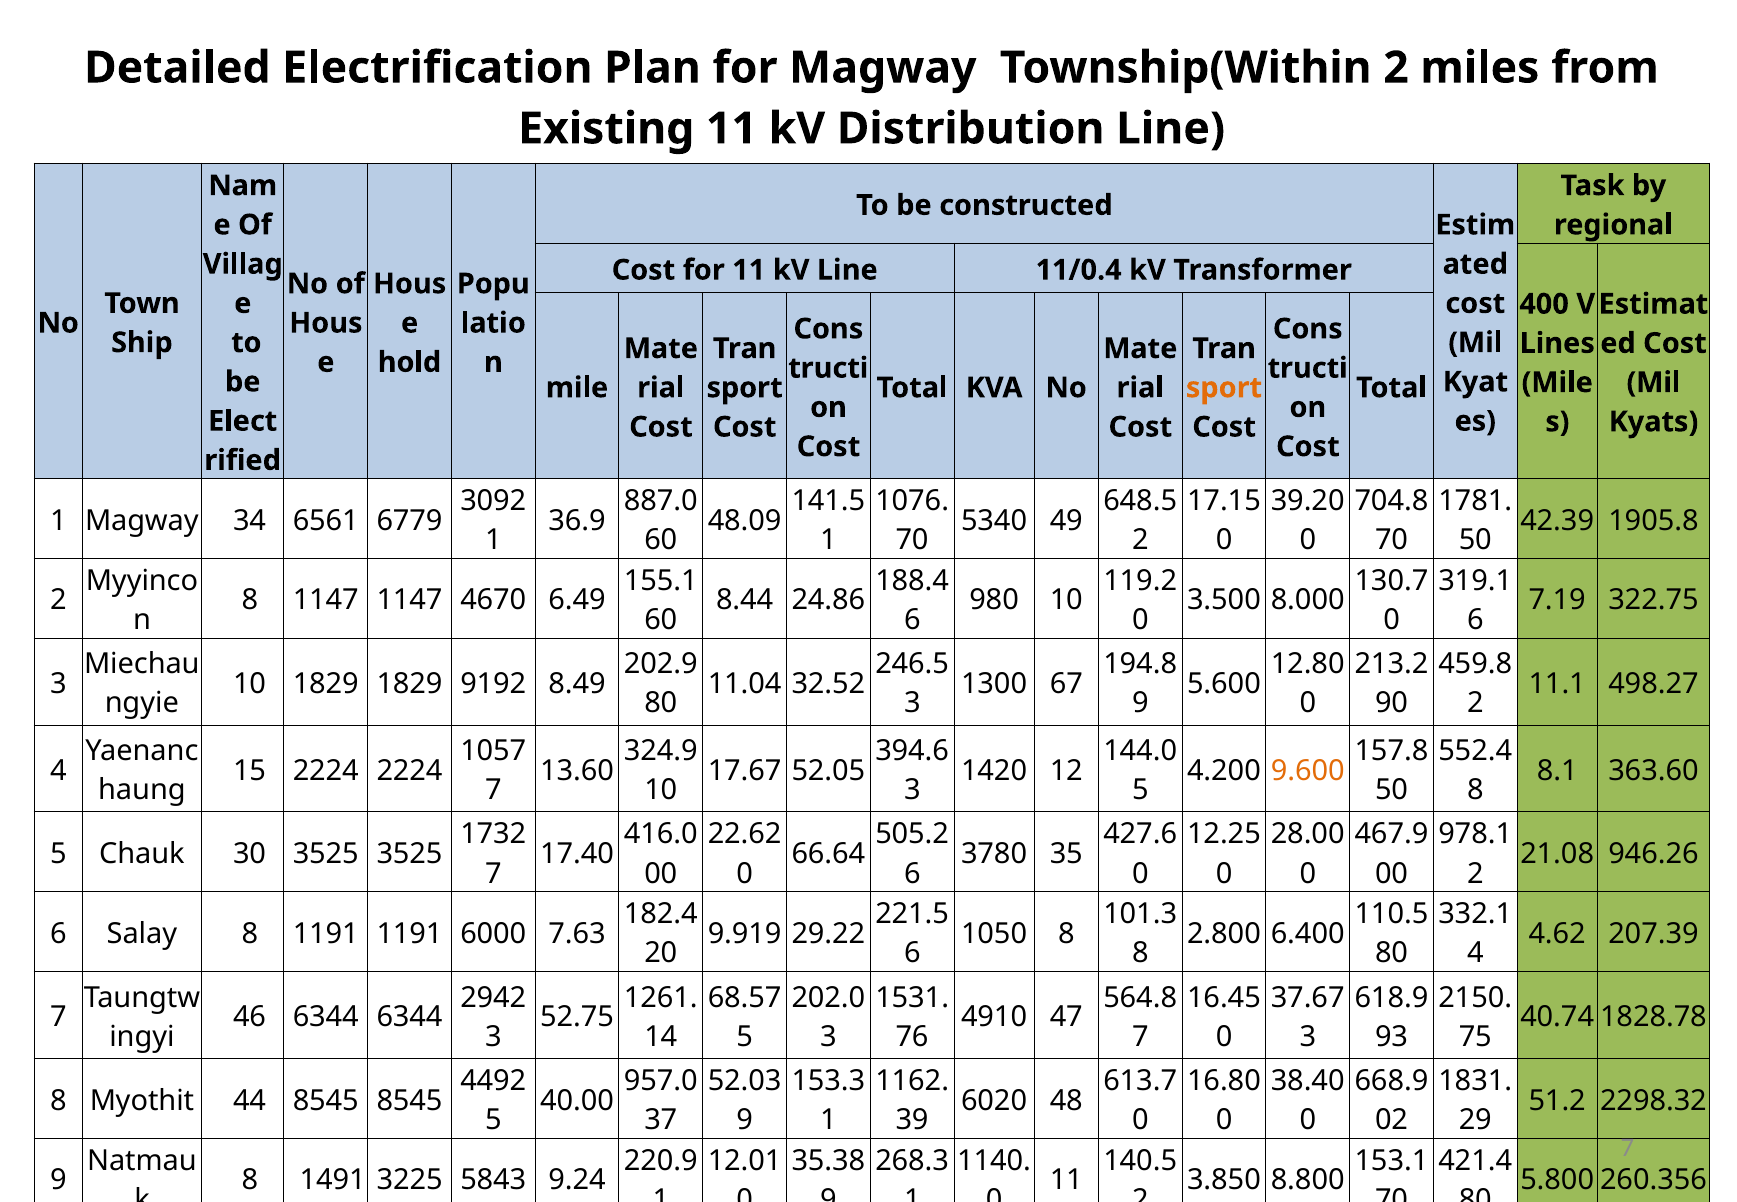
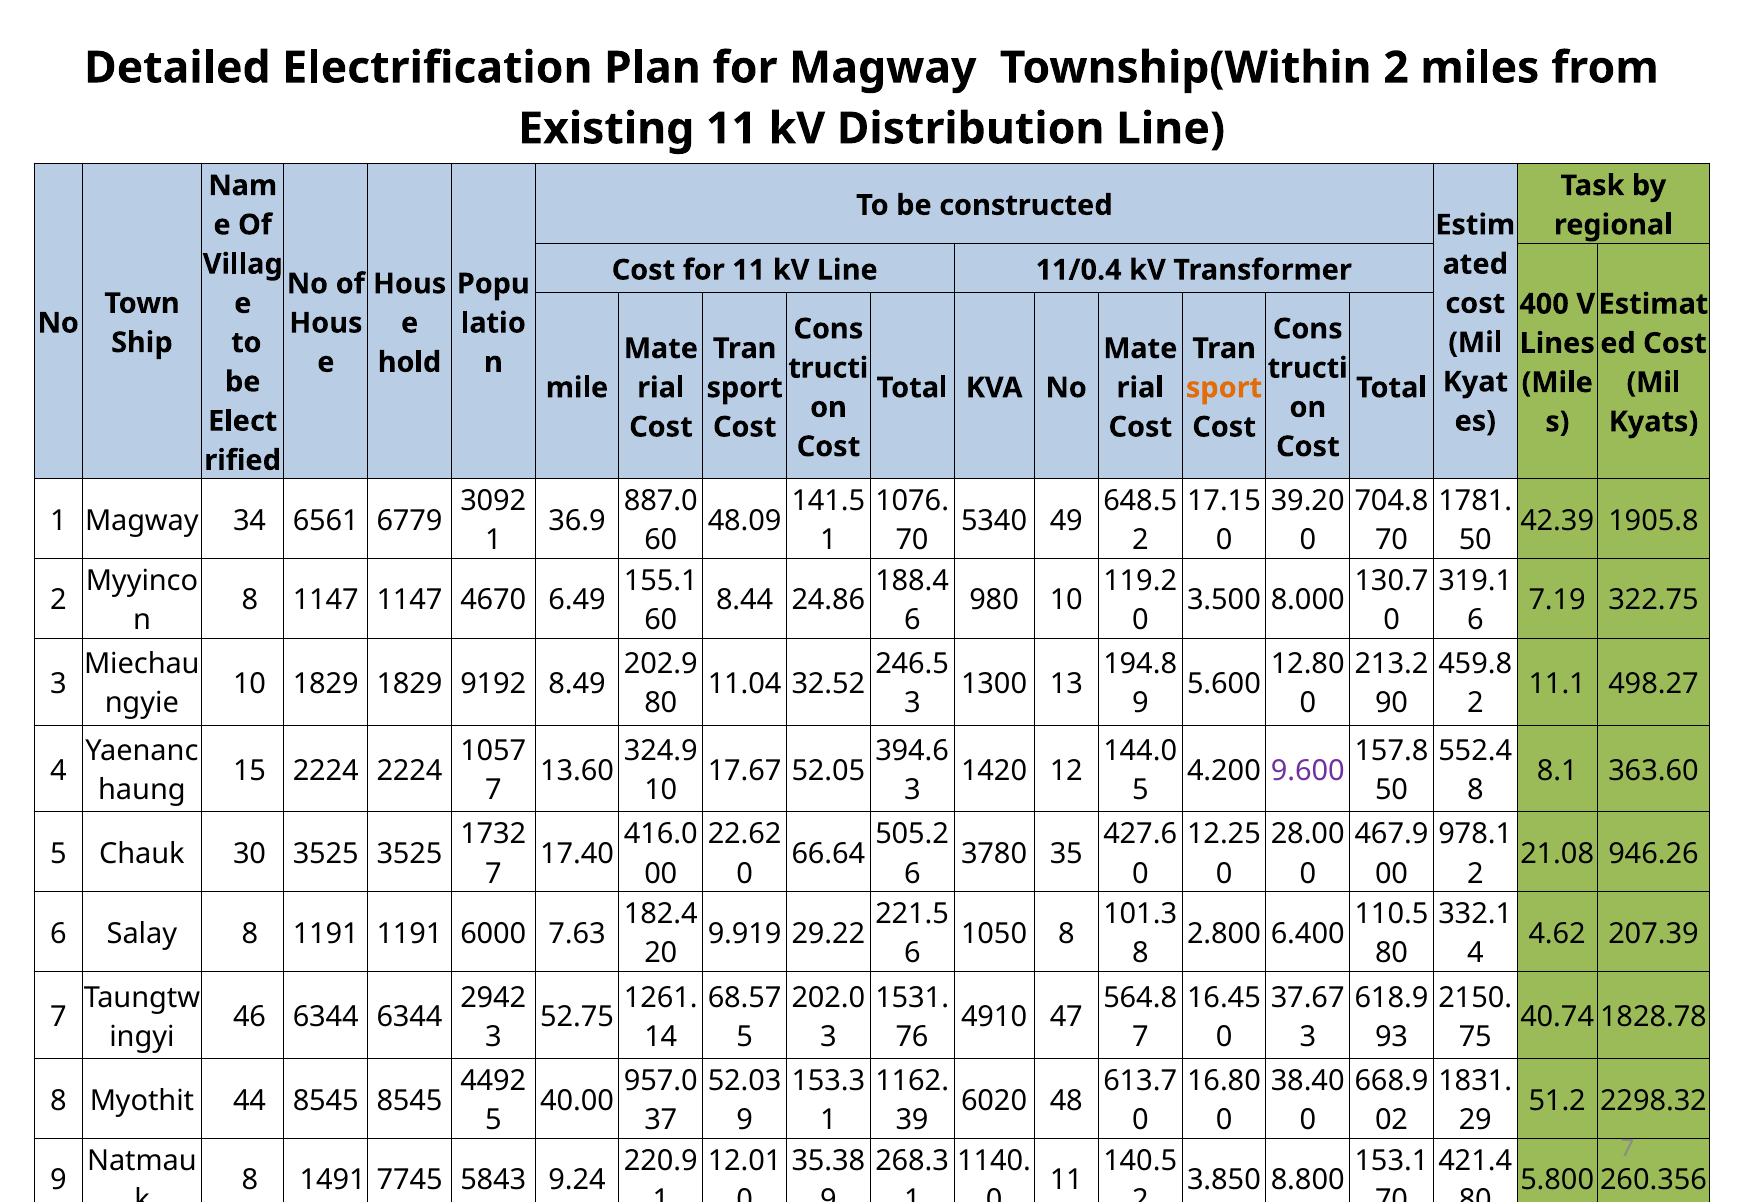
67: 67 -> 13
9.600 colour: orange -> purple
3225: 3225 -> 7745
